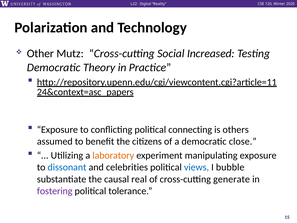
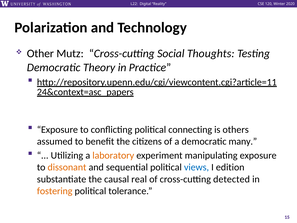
Increased: Increased -> Thoughts
close: close -> many
dissonant colour: blue -> orange
celebrities: celebrities -> sequential
bubble: bubble -> edition
generate: generate -> detected
fostering colour: purple -> orange
